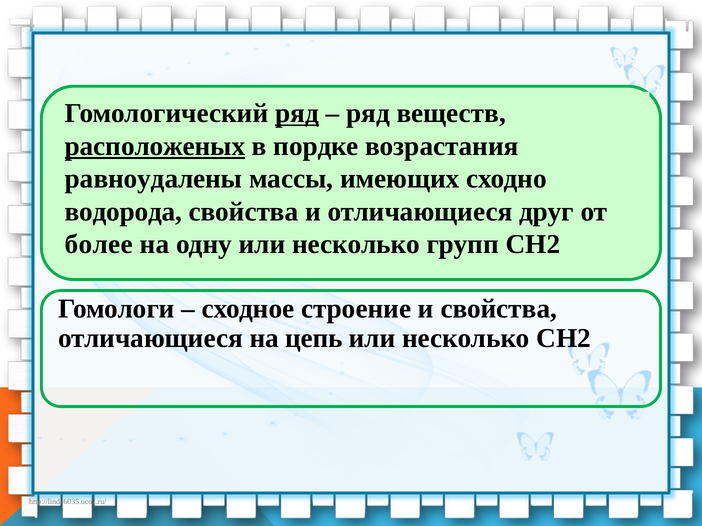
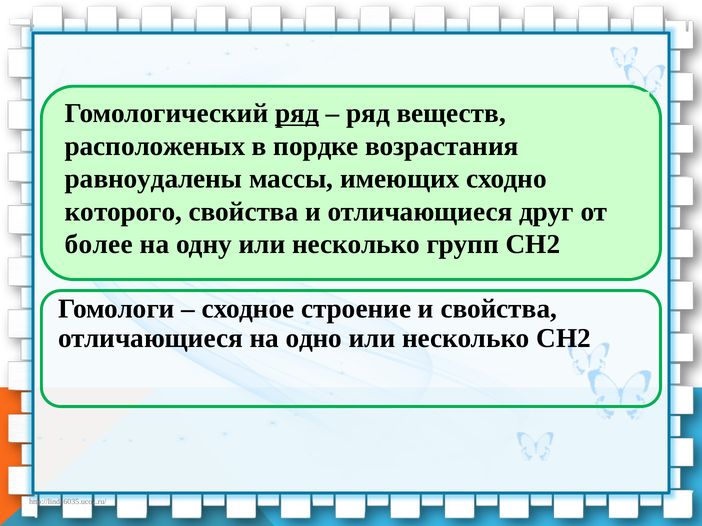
расположеных underline: present -> none
водорода: водорода -> которого
цепь: цепь -> одно
